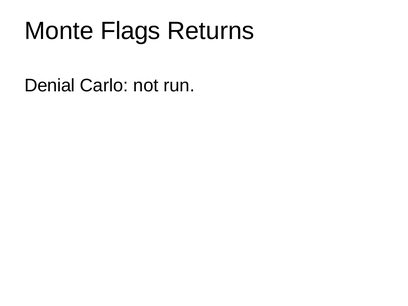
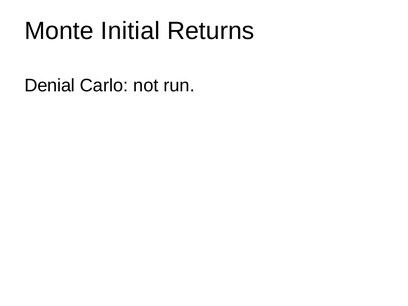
Flags: Flags -> Initial
